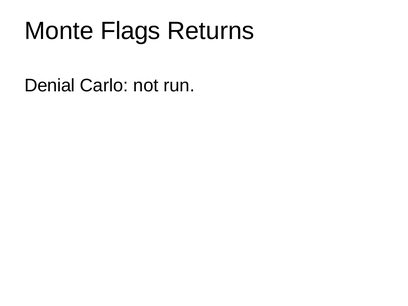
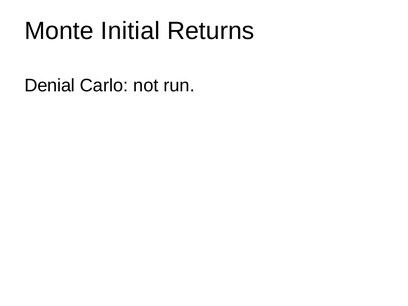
Flags: Flags -> Initial
